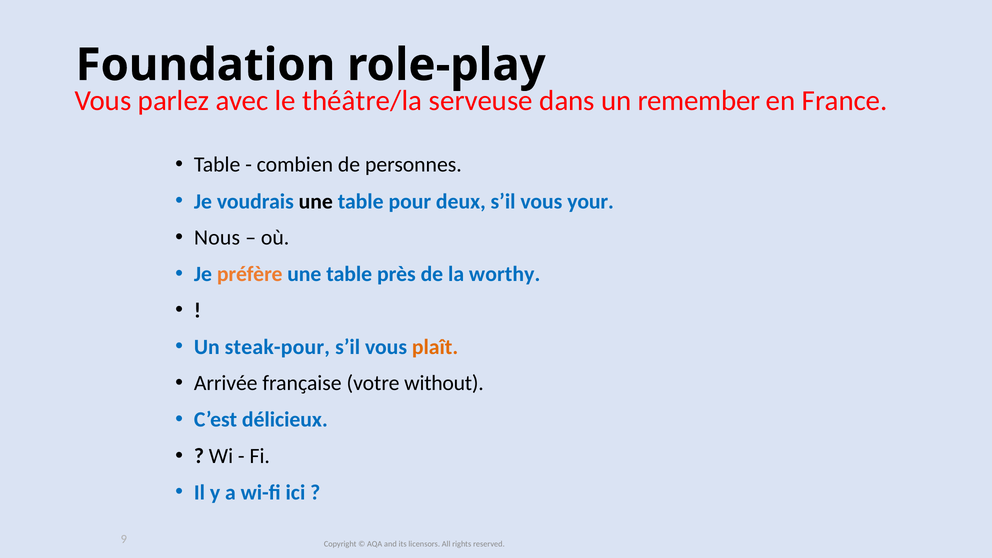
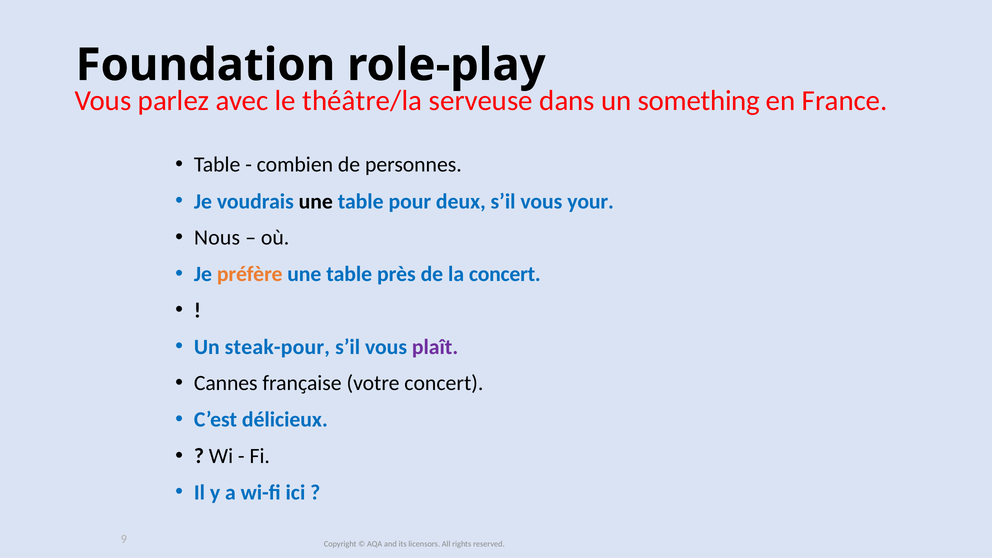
remember: remember -> something
la worthy: worthy -> concert
plaît colour: orange -> purple
Arrivée: Arrivée -> Cannes
votre without: without -> concert
